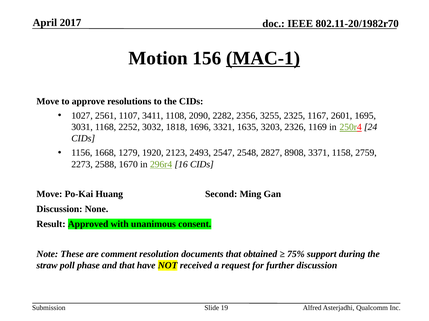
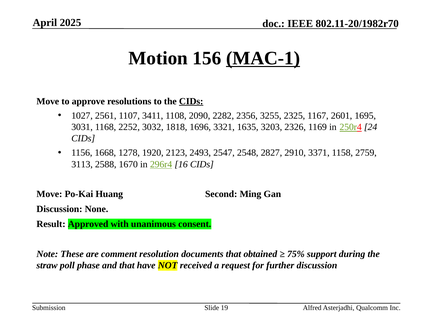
2017: 2017 -> 2025
CIDs at (191, 101) underline: none -> present
1279: 1279 -> 1278
8908: 8908 -> 2910
2273: 2273 -> 3113
